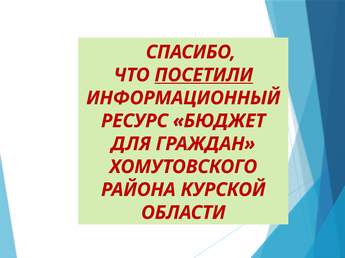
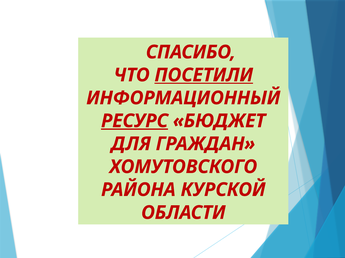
РЕСУРС underline: none -> present
